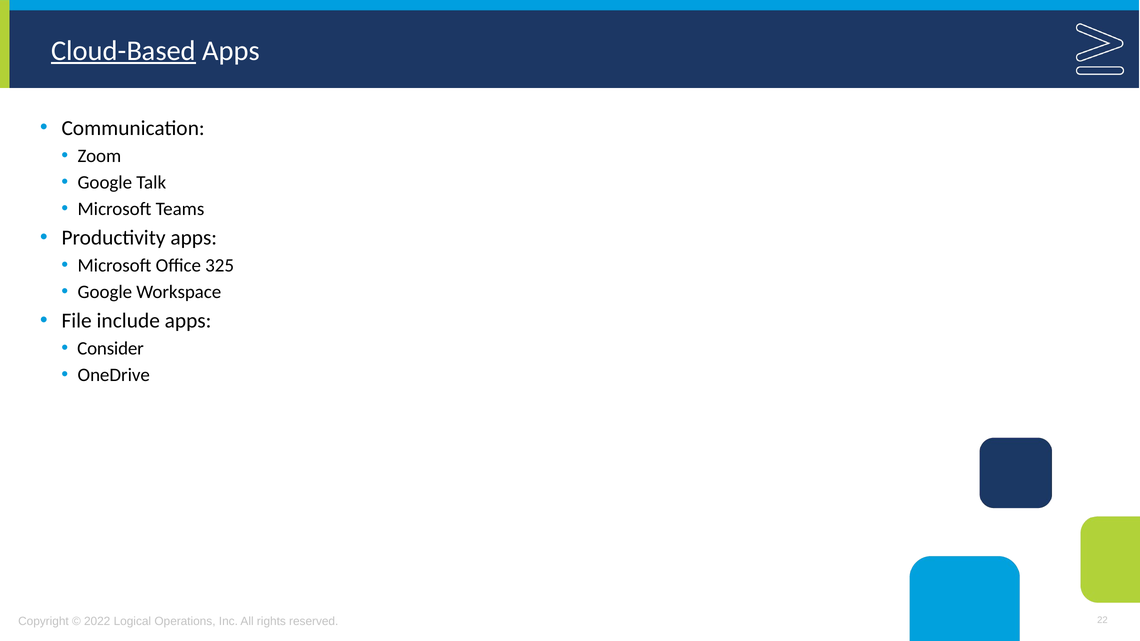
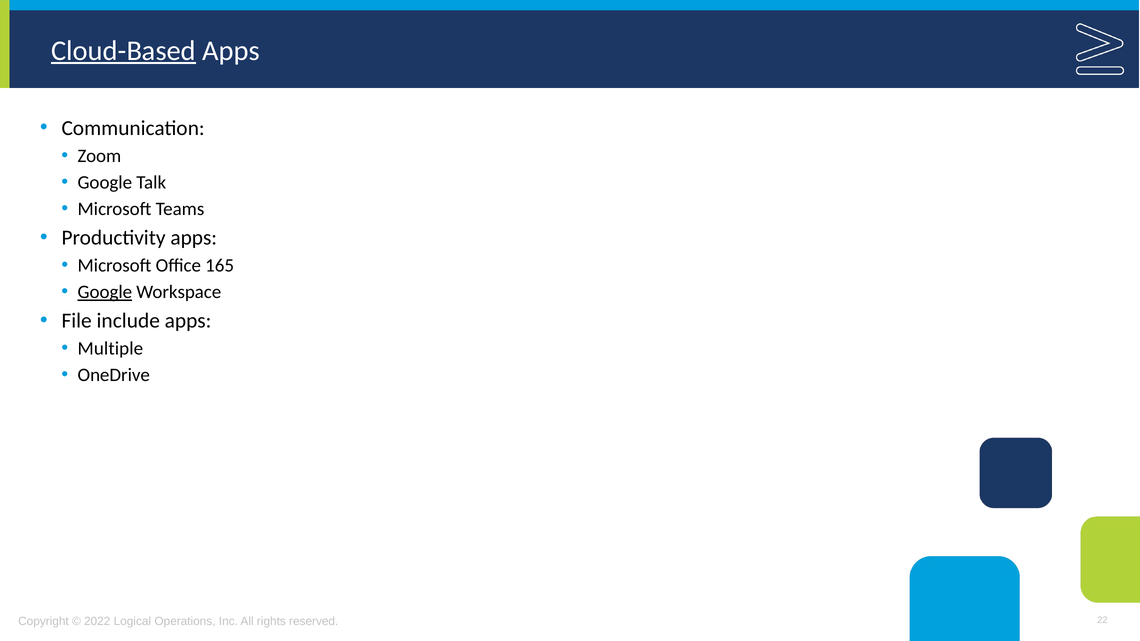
325: 325 -> 165
Google at (105, 292) underline: none -> present
Consider: Consider -> Multiple
